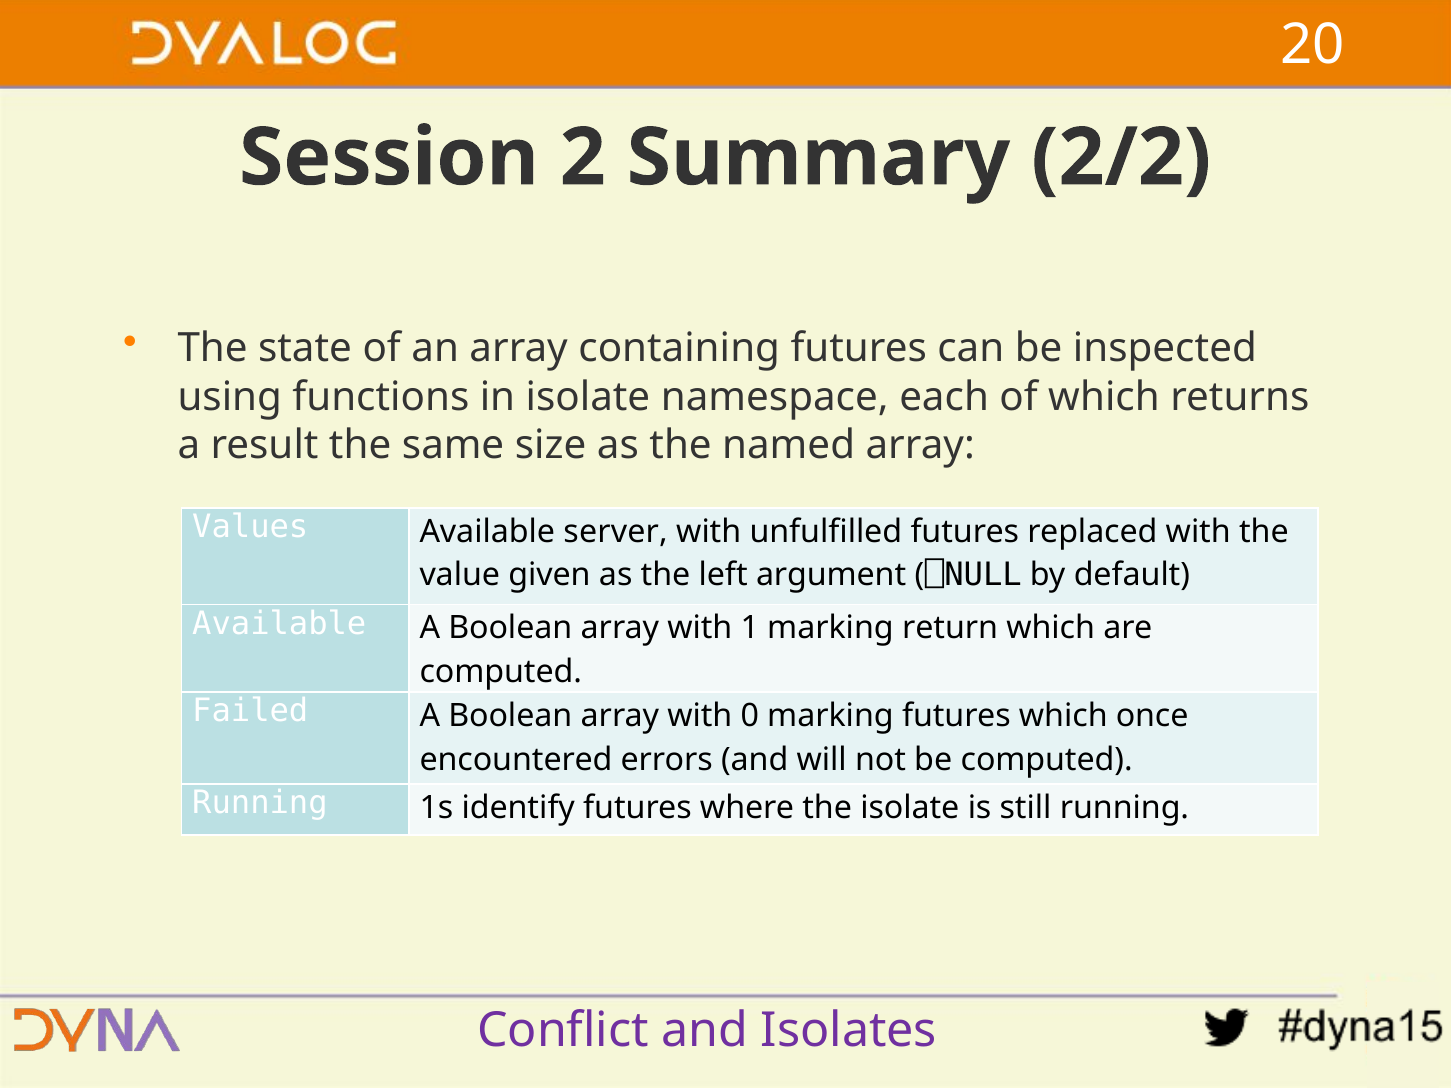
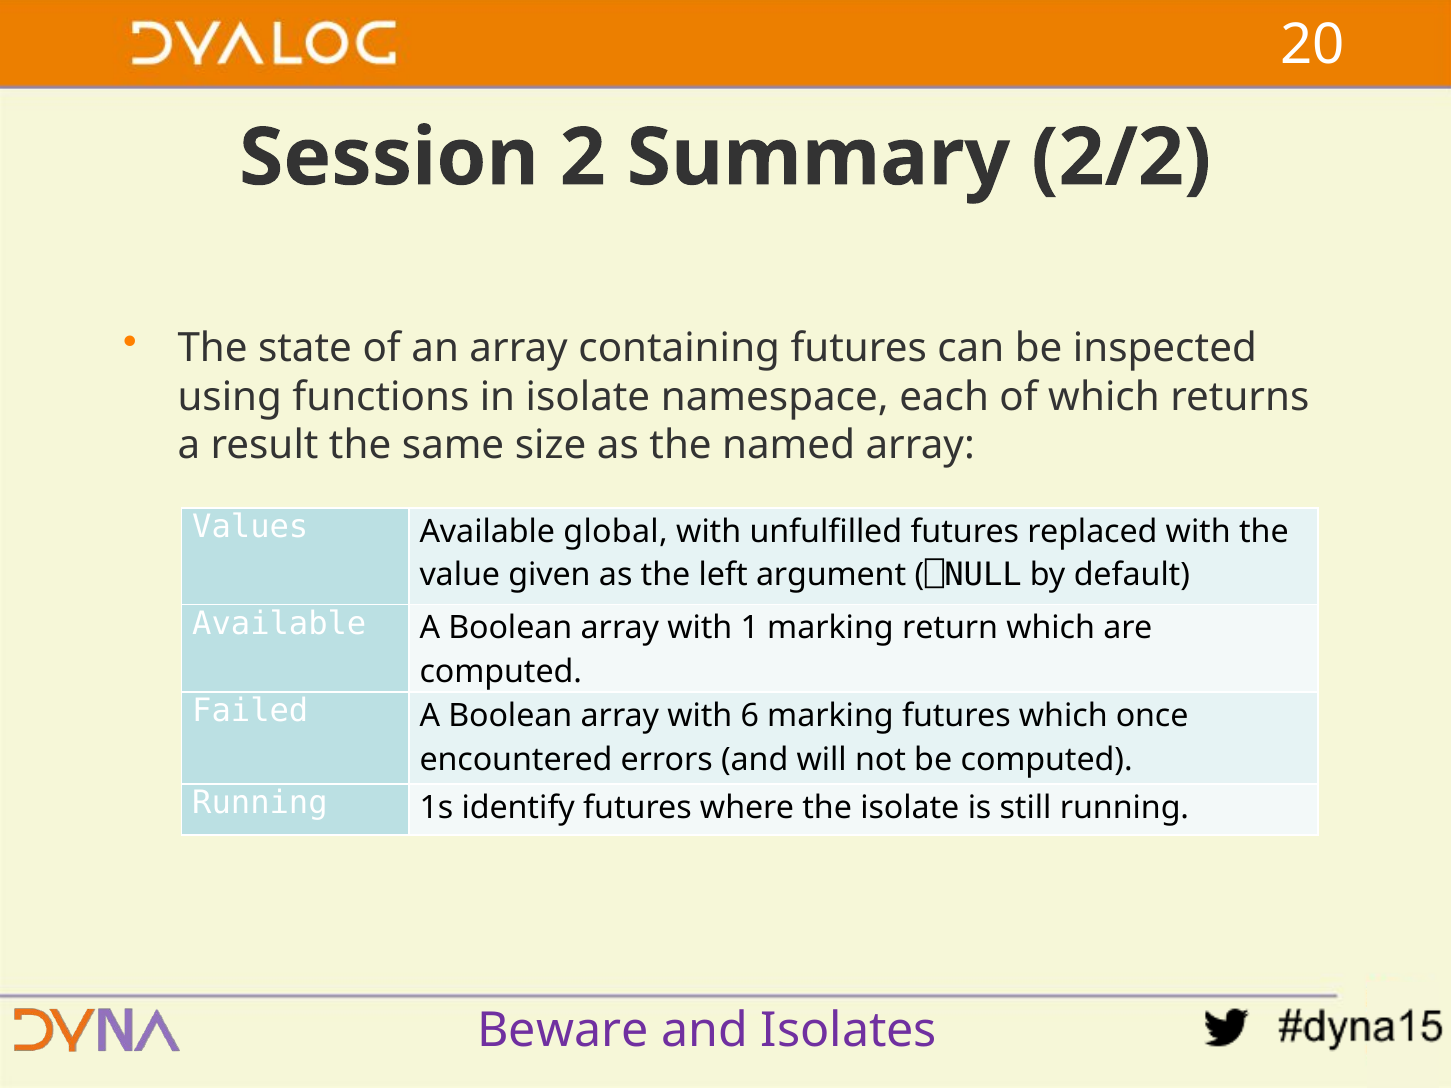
server: server -> global
0: 0 -> 6
Conflict: Conflict -> Beware
